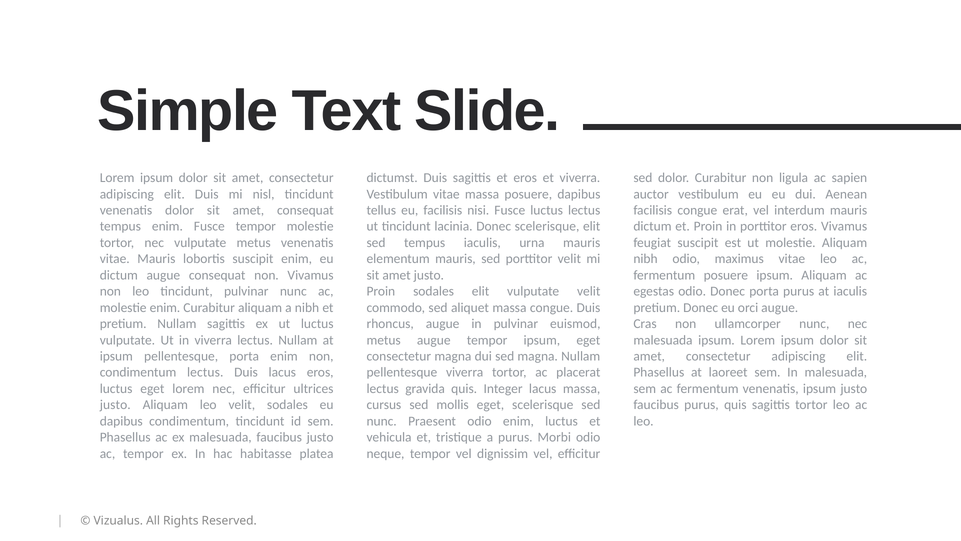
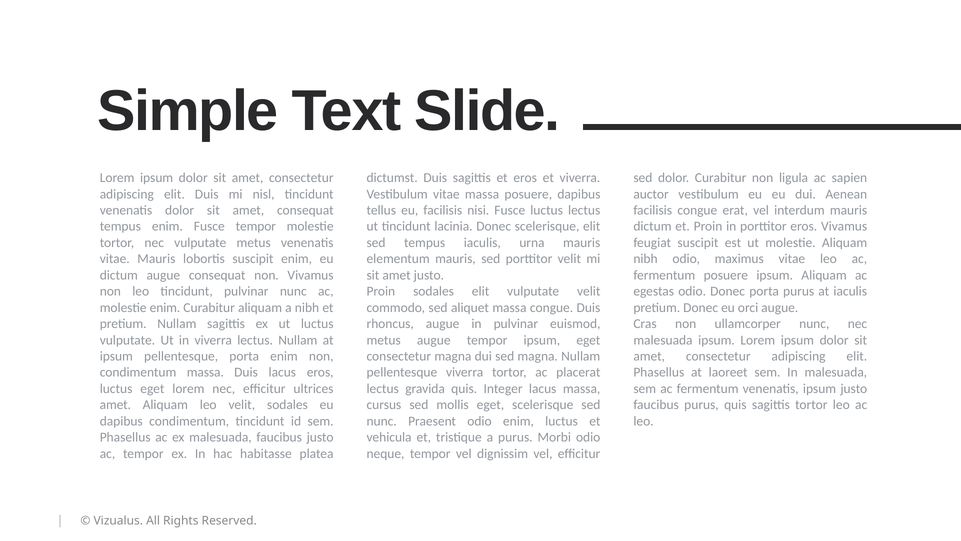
condimentum lectus: lectus -> massa
justo at (115, 405): justo -> amet
